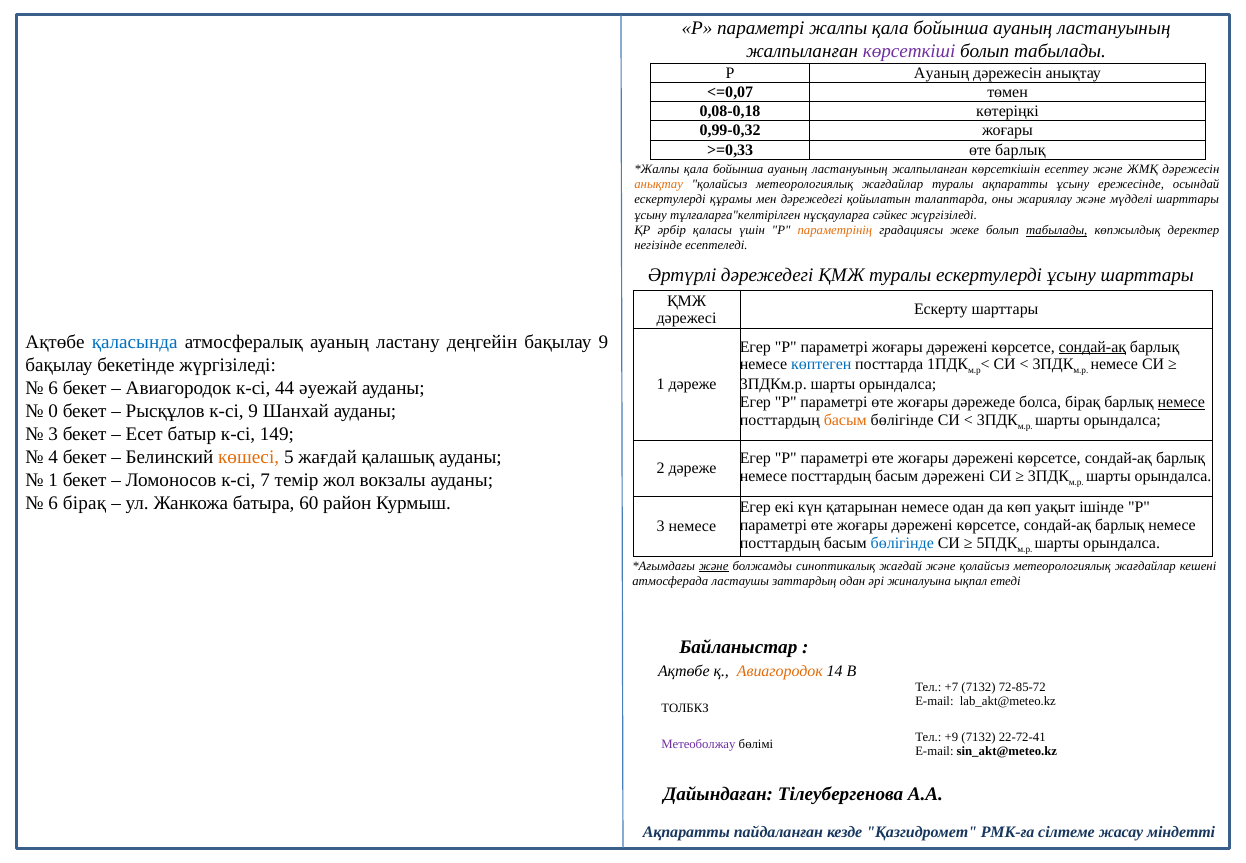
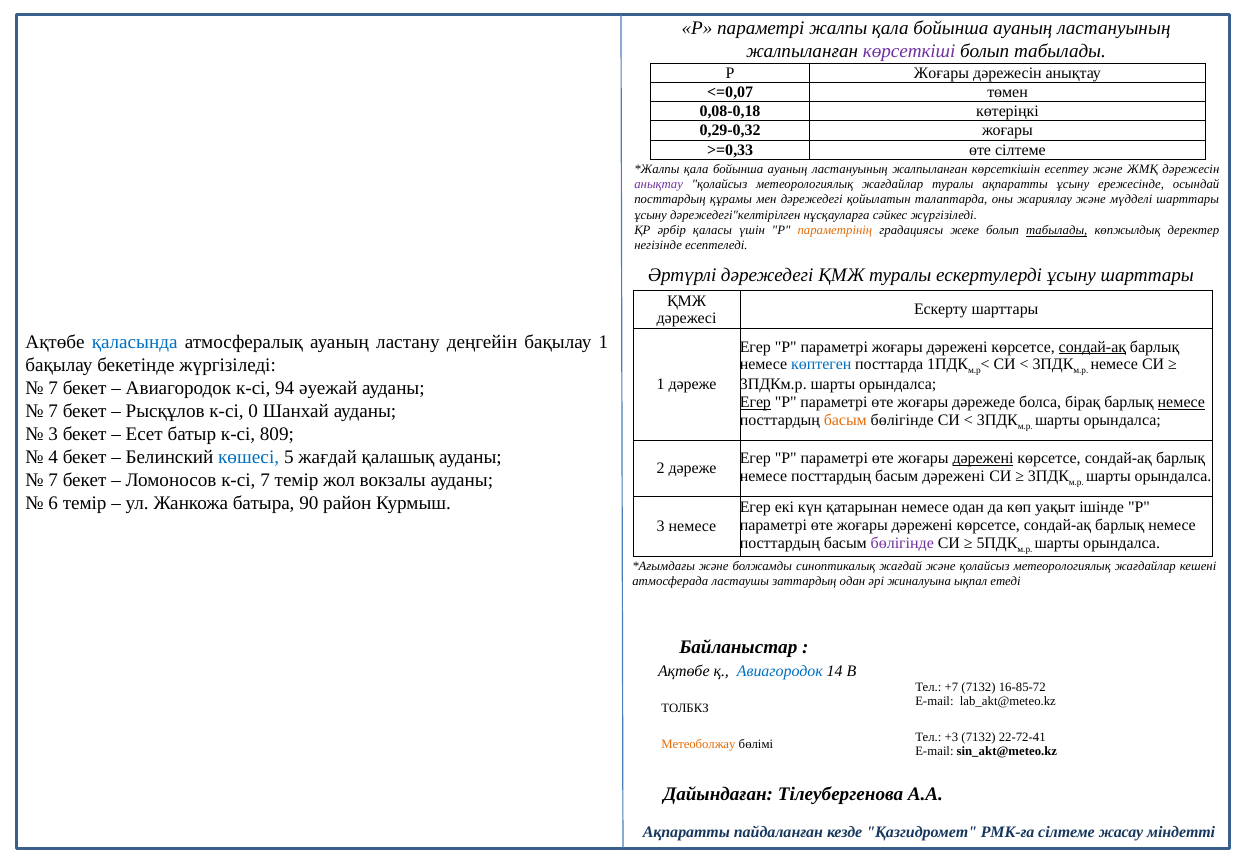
Р Ауаның: Ауаның -> Жоғары
0,99-0,32: 0,99-0,32 -> 0,29-0,32
өте барлық: барлық -> сілтеме
анықтау at (659, 184) colour: orange -> purple
ескертулерді at (670, 200): ескертулерді -> посттардың
тұлғаларға"келтірілген: тұлғаларға"келтірілген -> дәрежедегі"келтірілген
бақылау 9: 9 -> 1
6 at (53, 388): 6 -> 7
44: 44 -> 94
Егер at (755, 402) underline: none -> present
0 at (53, 411): 0 -> 7
к-сі 9: 9 -> 0
149: 149 -> 809
көшесі colour: orange -> blue
дәрежені at (983, 458) underline: none -> present
1 at (53, 480): 1 -> 7
6 бірақ: бірақ -> темір
60: 60 -> 90
бөлігінде at (902, 543) colour: blue -> purple
және at (714, 566) underline: present -> none
Авиагородок at (780, 671) colour: orange -> blue
72-85-72: 72-85-72 -> 16-85-72
+9: +9 -> +3
Метеоболжау colour: purple -> orange
